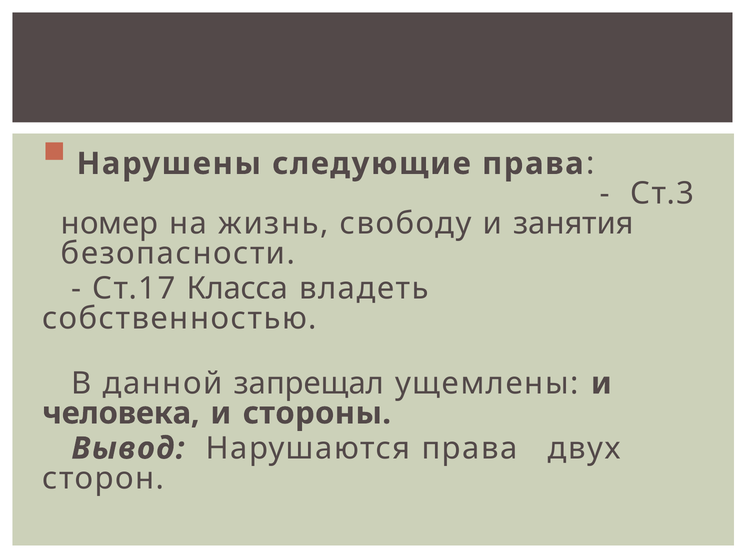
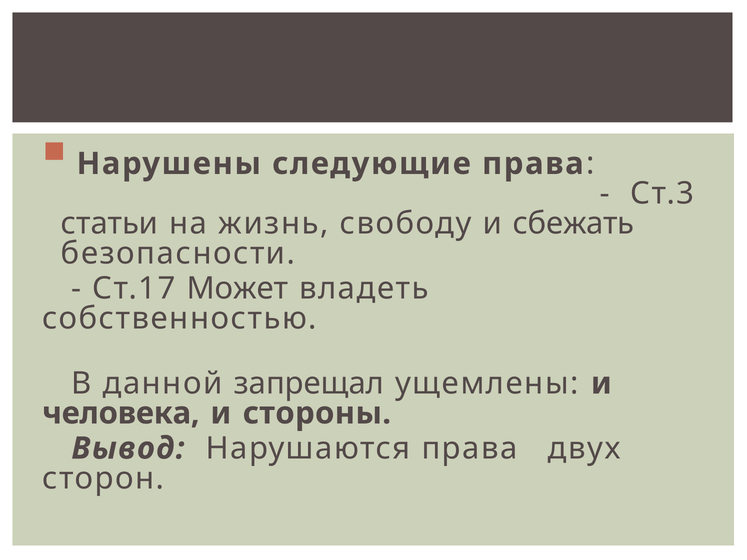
номер: номер -> статьи
занятия: занятия -> сбежать
Класса: Класса -> Может
